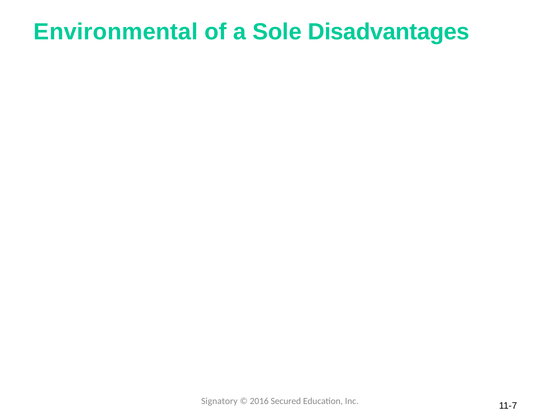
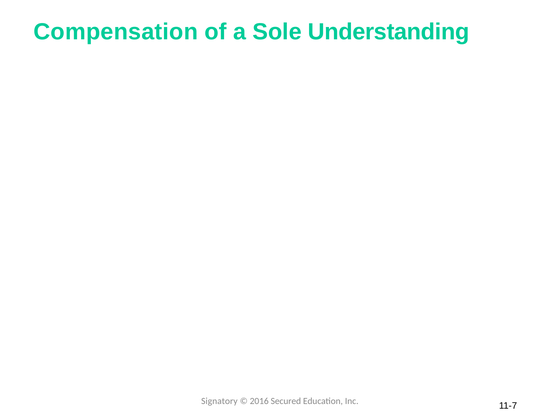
Environmental: Environmental -> Compensation
Disadvantages: Disadvantages -> Understanding
